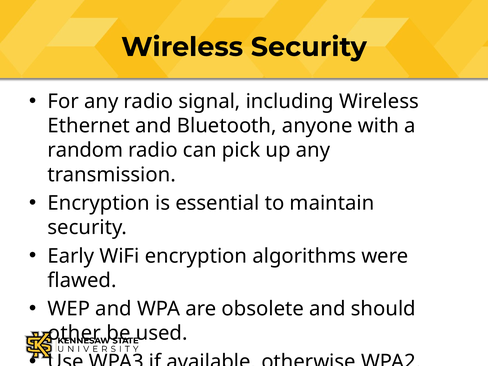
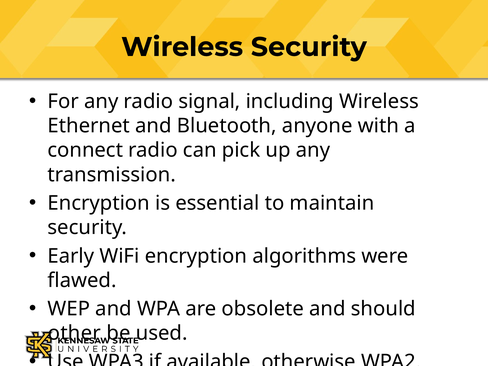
random: random -> connect
